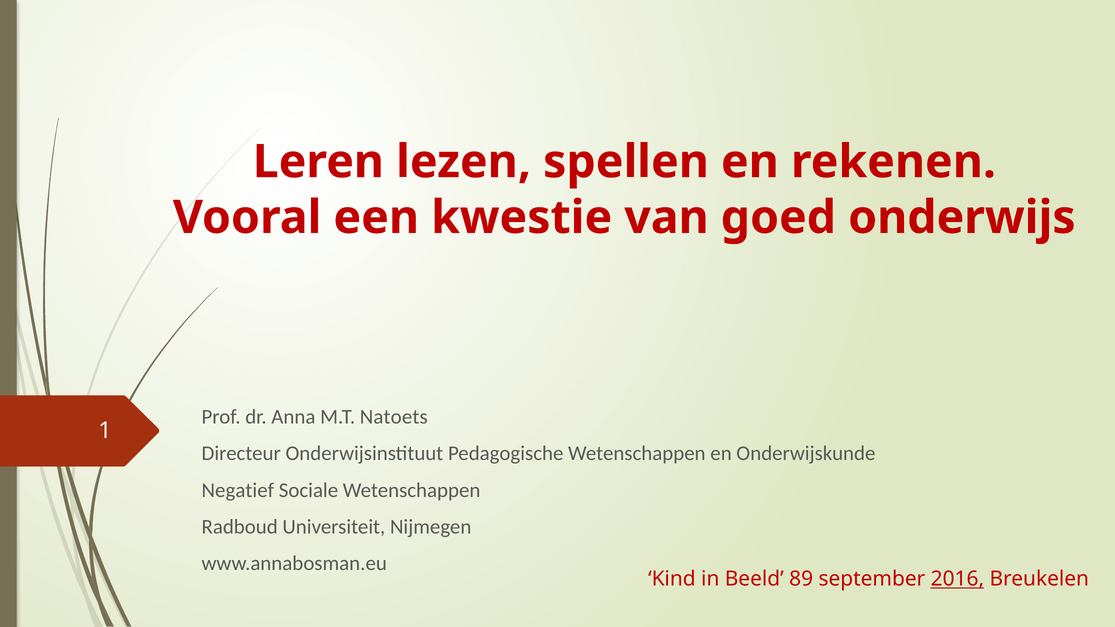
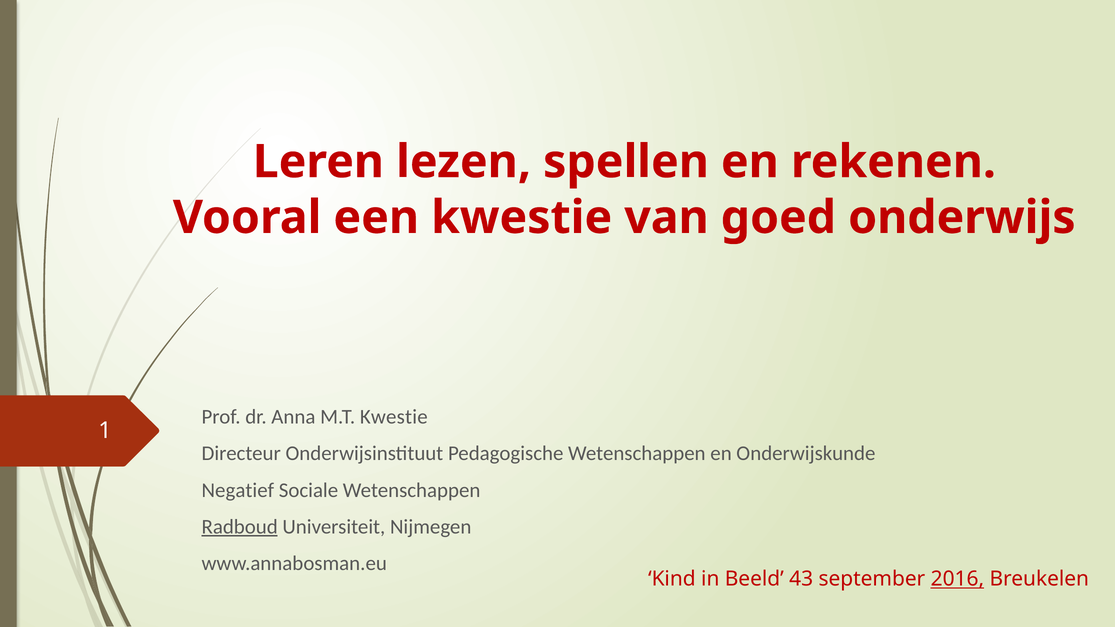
M.T Natoets: Natoets -> Kwestie
Radboud underline: none -> present
89: 89 -> 43
